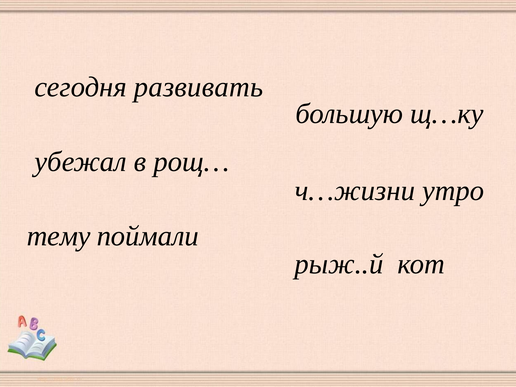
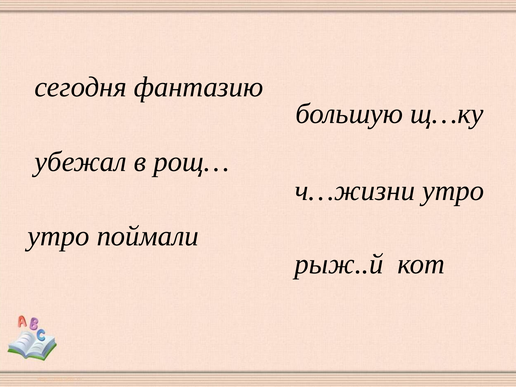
развивать: развивать -> фантазию
тему at (59, 236): тему -> утро
